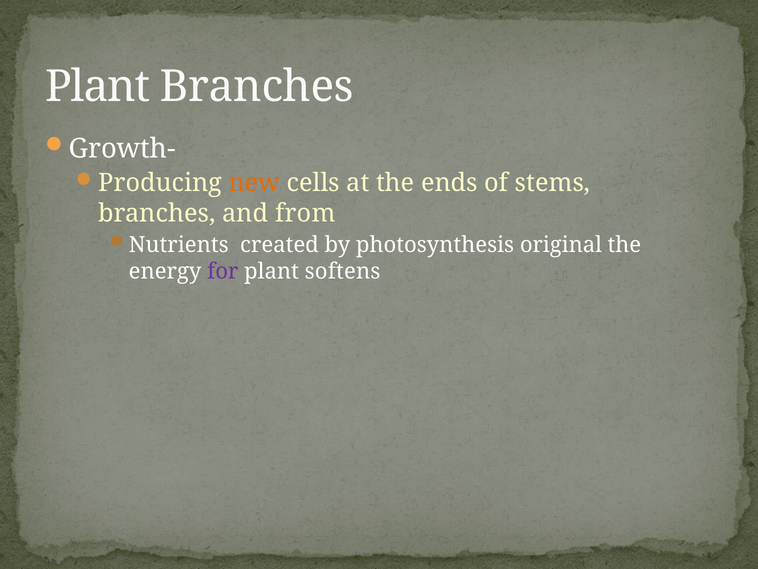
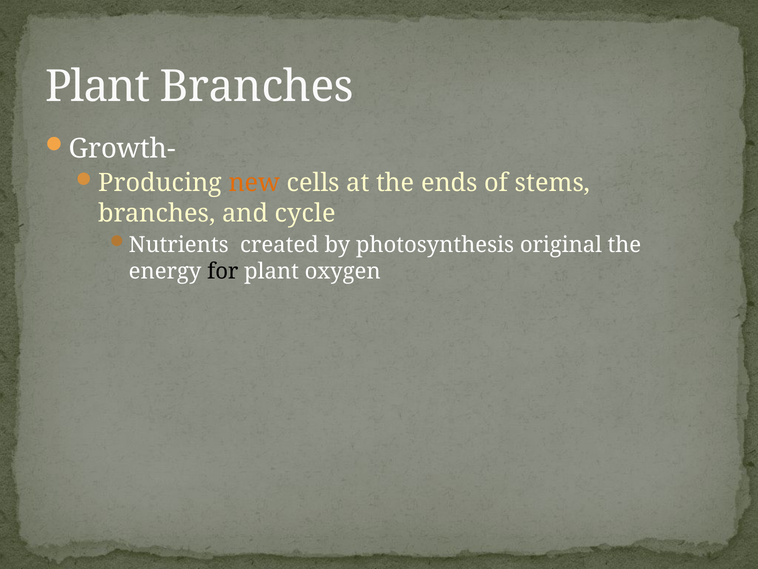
from: from -> cycle
for colour: purple -> black
softens: softens -> oxygen
